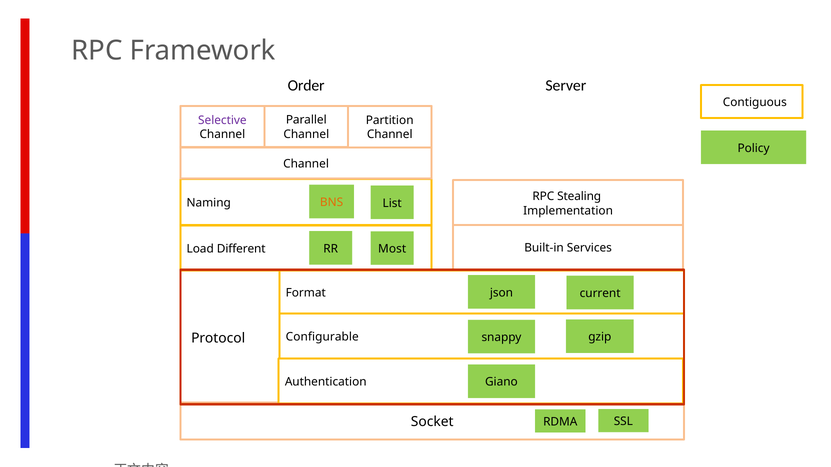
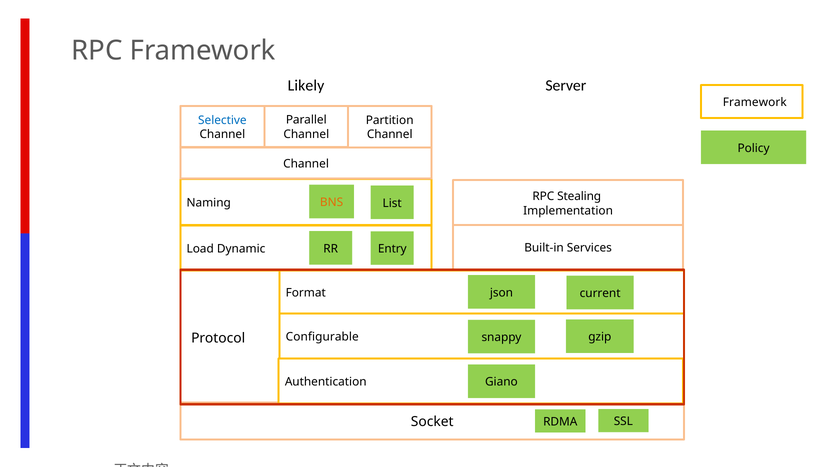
Order: Order -> Likely
Contiguous at (755, 102): Contiguous -> Framework
Selective colour: purple -> blue
Different: Different -> Dynamic
Most: Most -> Entry
